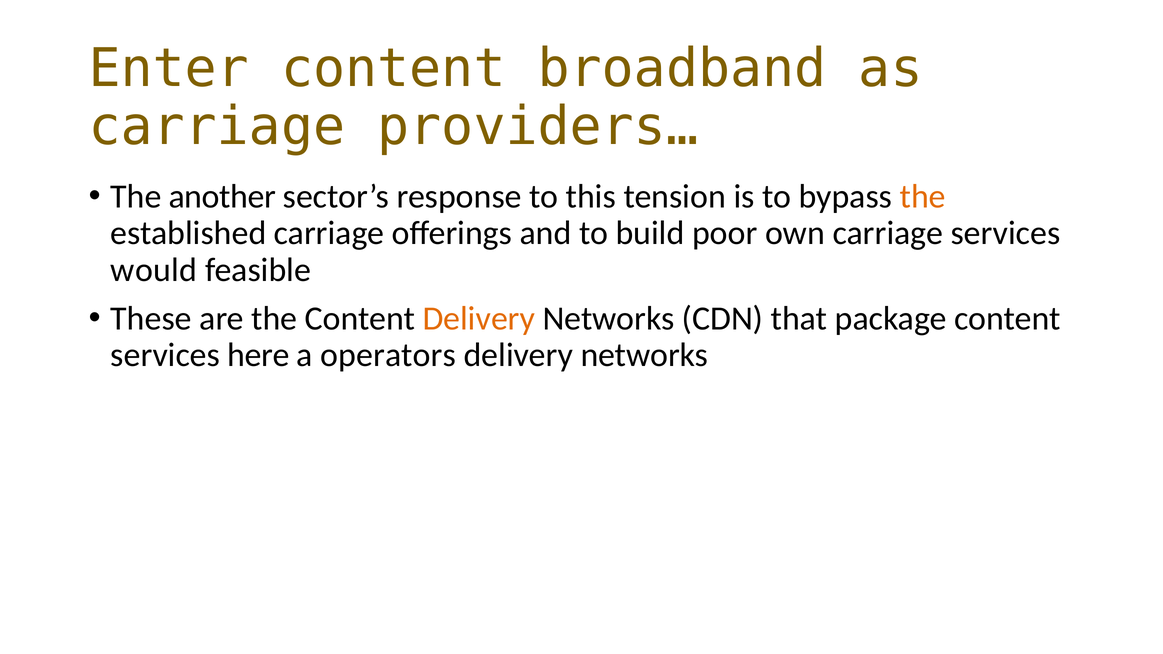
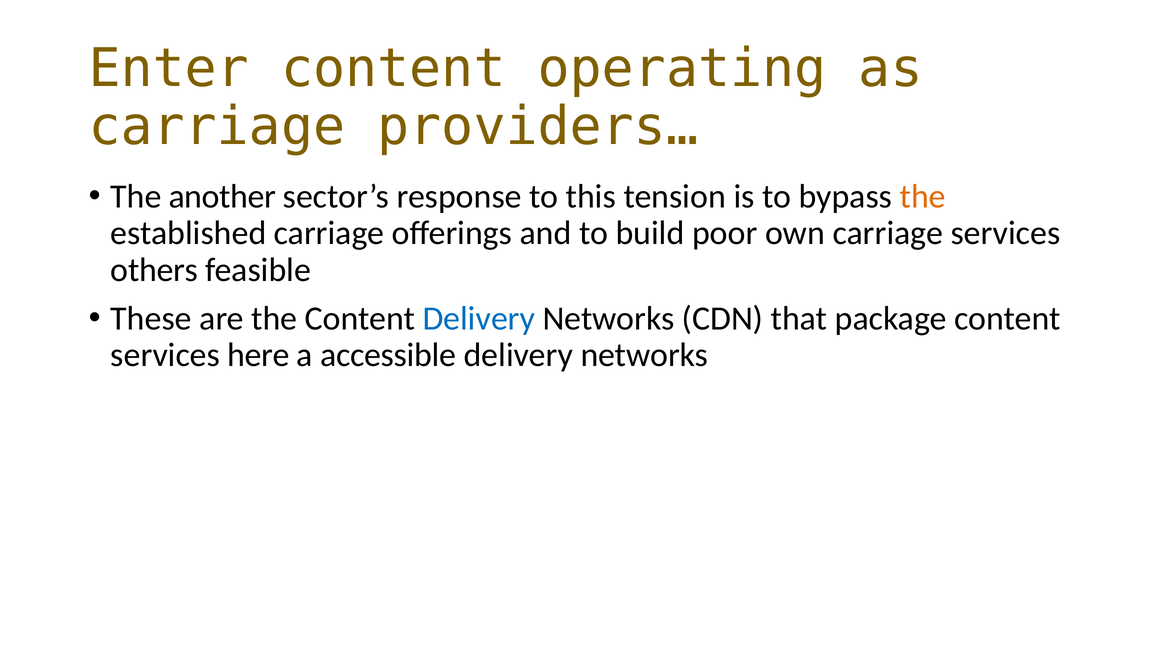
broadband: broadband -> operating
would: would -> others
Delivery at (479, 319) colour: orange -> blue
operators: operators -> accessible
